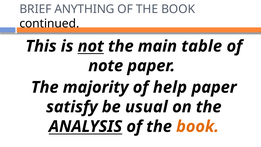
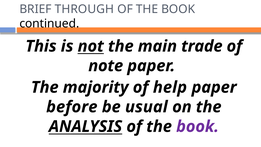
ANYTHING: ANYTHING -> THROUGH
table: table -> trade
satisfy: satisfy -> before
book at (198, 126) colour: orange -> purple
